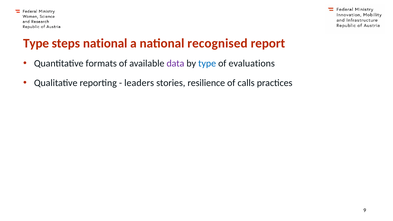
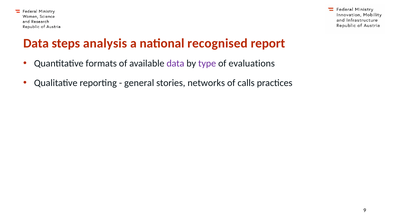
Type at (36, 43): Type -> Data
steps national: national -> analysis
type at (207, 63) colour: blue -> purple
leaders: leaders -> general
resilience: resilience -> networks
